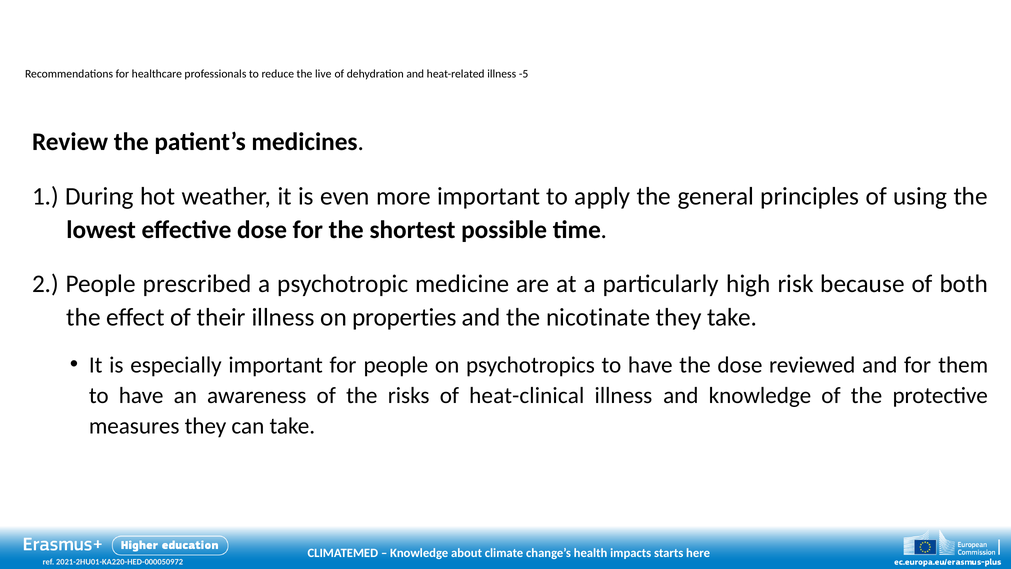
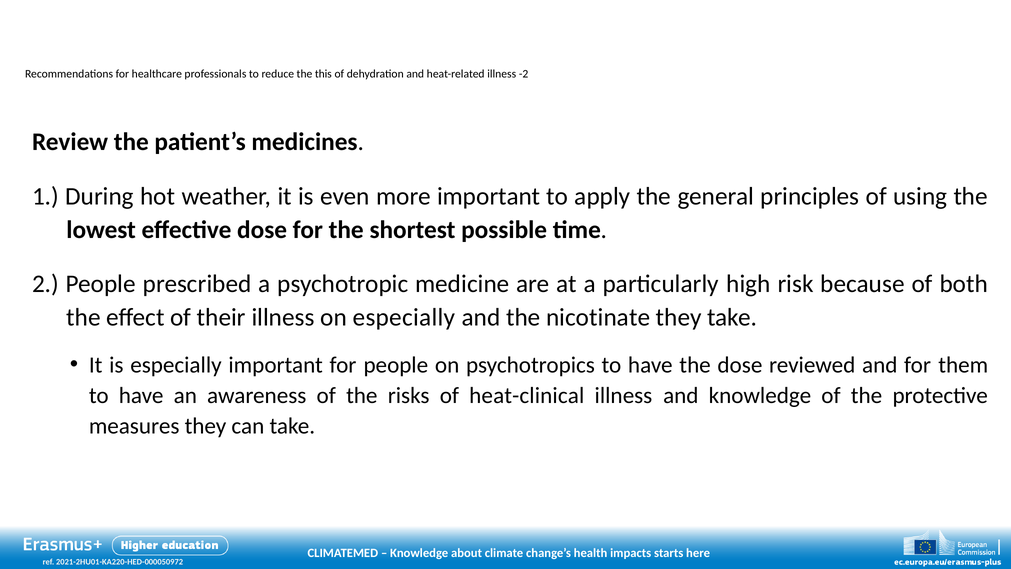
live: live -> this
-5: -5 -> -2
on properties: properties -> especially
